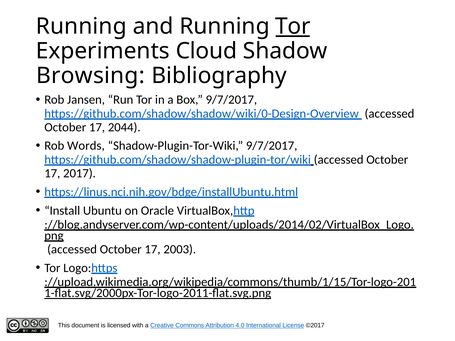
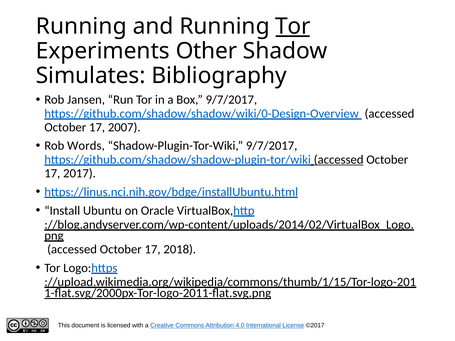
Cloud: Cloud -> Other
Browsing: Browsing -> Simulates
2044: 2044 -> 2007
accessed at (339, 160) underline: none -> present
2003: 2003 -> 2018
